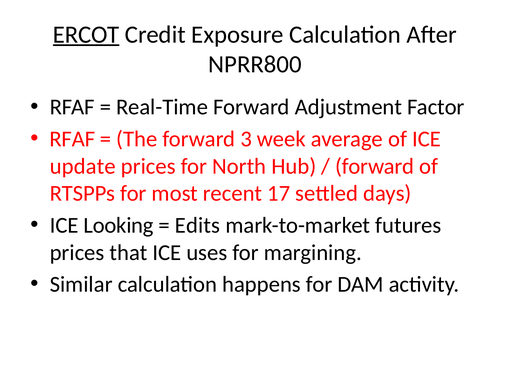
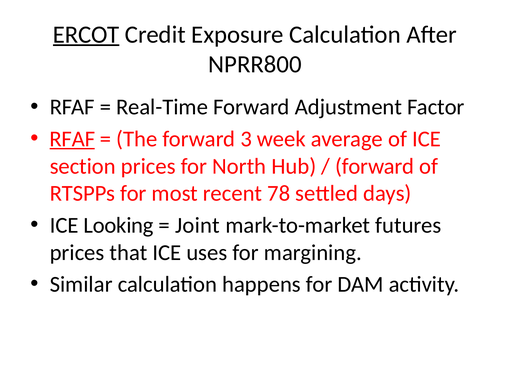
RFAF at (72, 139) underline: none -> present
update: update -> section
17: 17 -> 78
Edits: Edits -> Joint
